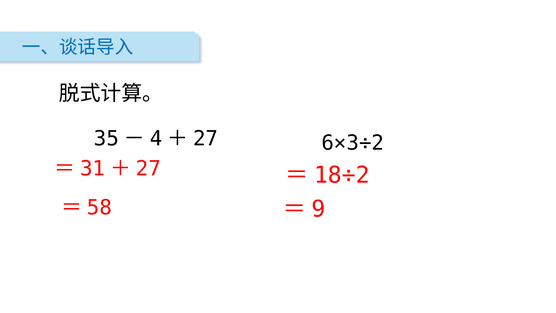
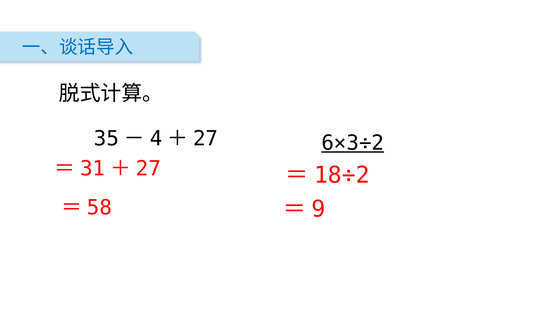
6×3÷2 underline: none -> present
